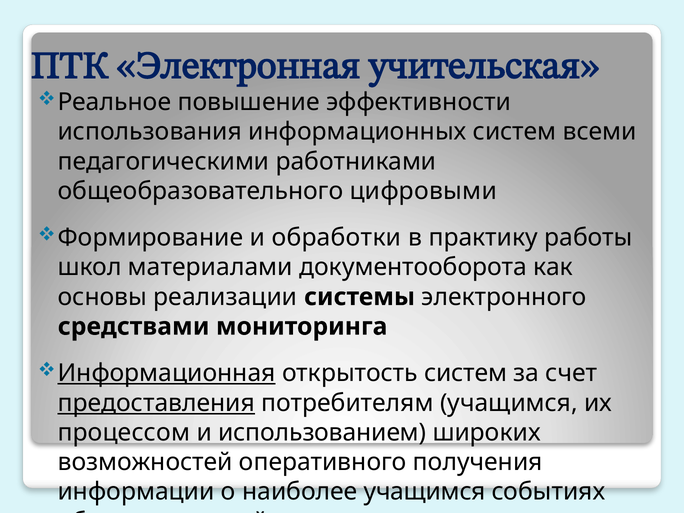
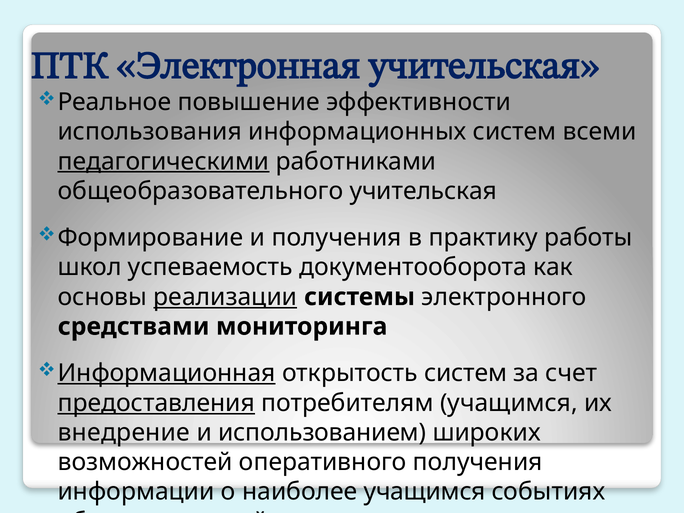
педагогическими underline: none -> present
общеобразовательного цифровыми: цифровыми -> учительская
и обработки: обработки -> получения
материалами: материалами -> успеваемость
реализации underline: none -> present
процессом: процессом -> внедрение
